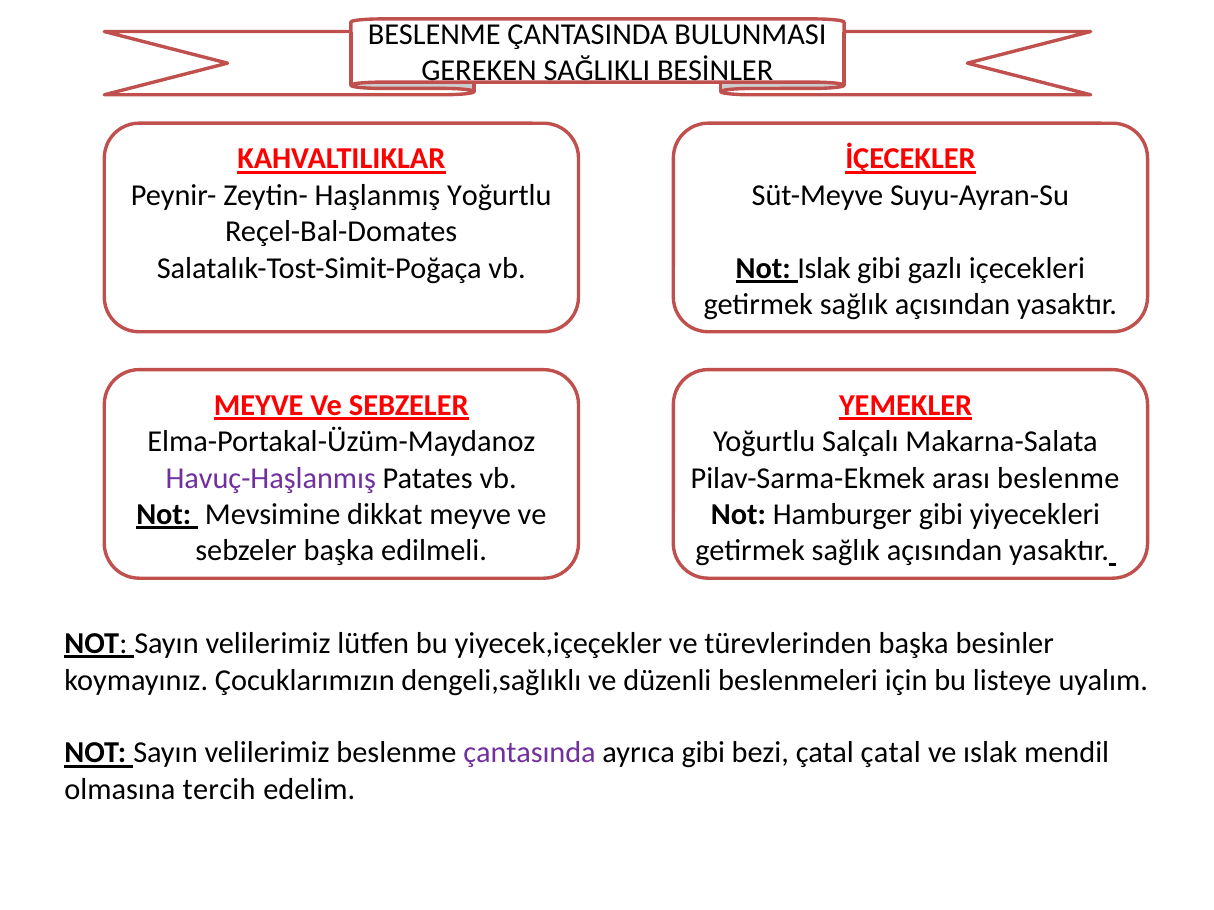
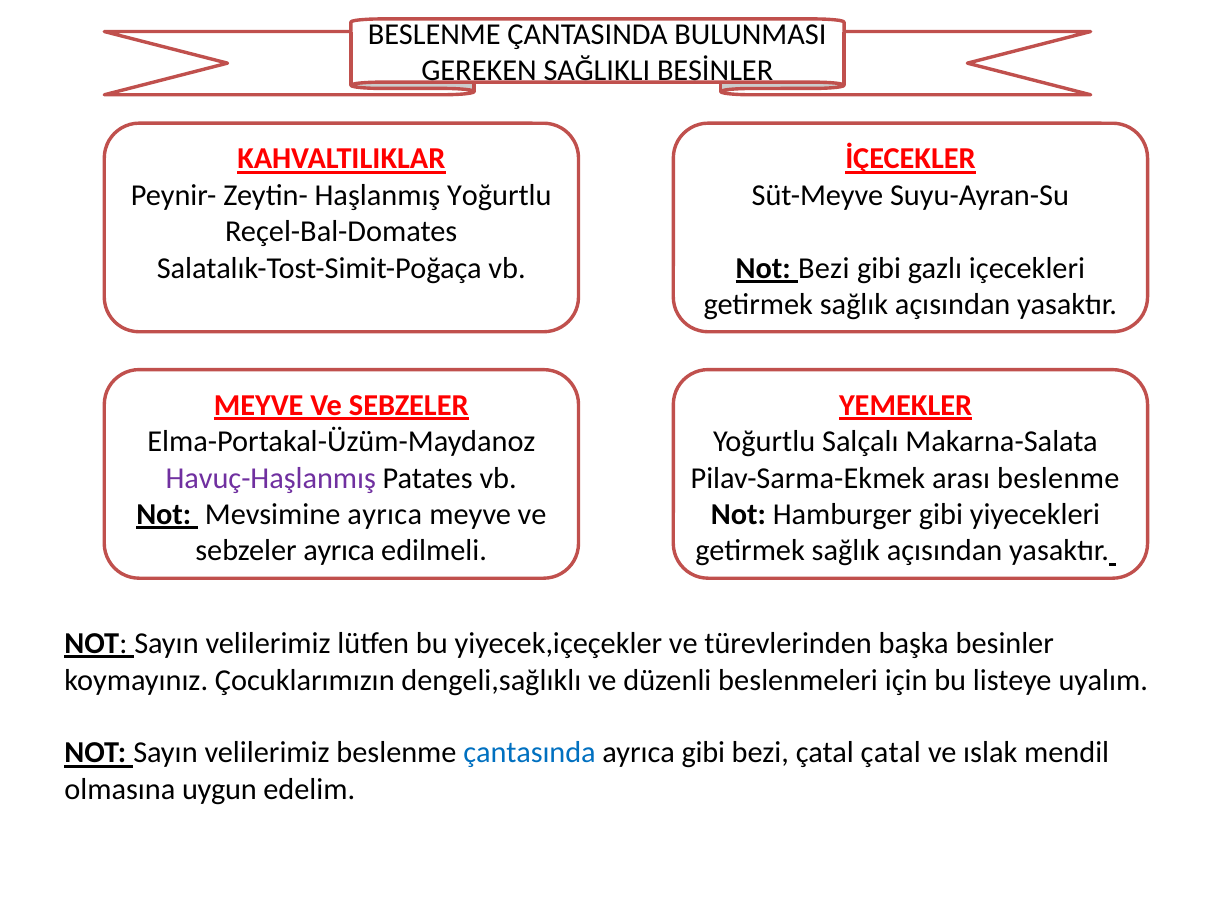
Not Islak: Islak -> Bezi
Mevsimine dikkat: dikkat -> ayrıca
sebzeler başka: başka -> ayrıca
çantasında colour: purple -> blue
tercih: tercih -> uygun
